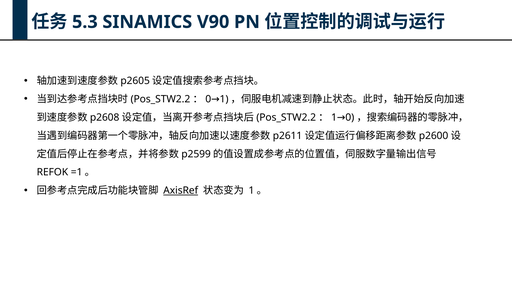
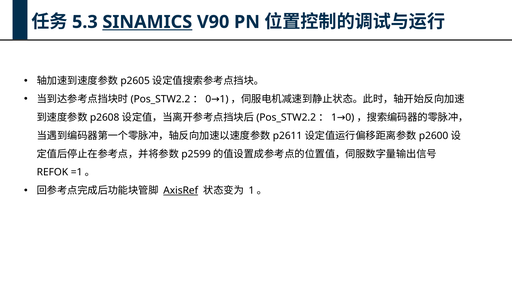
SINAMICS underline: none -> present
